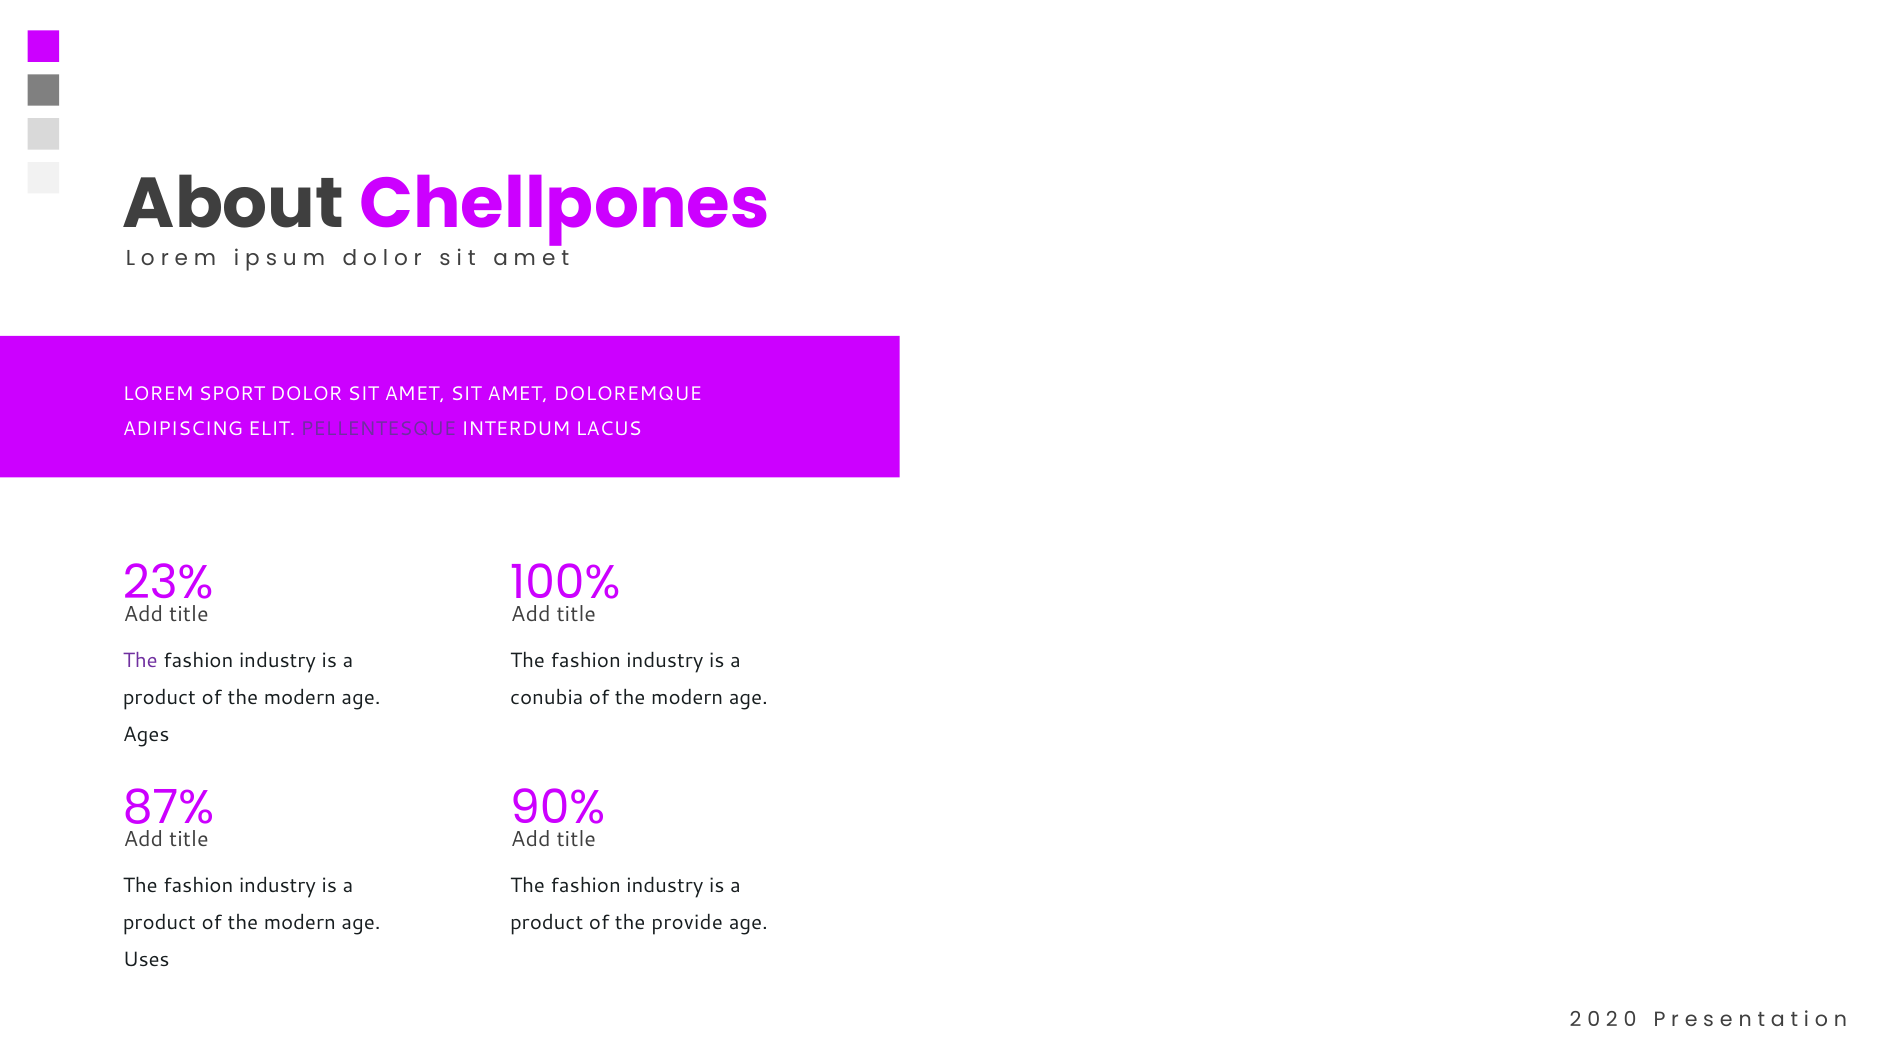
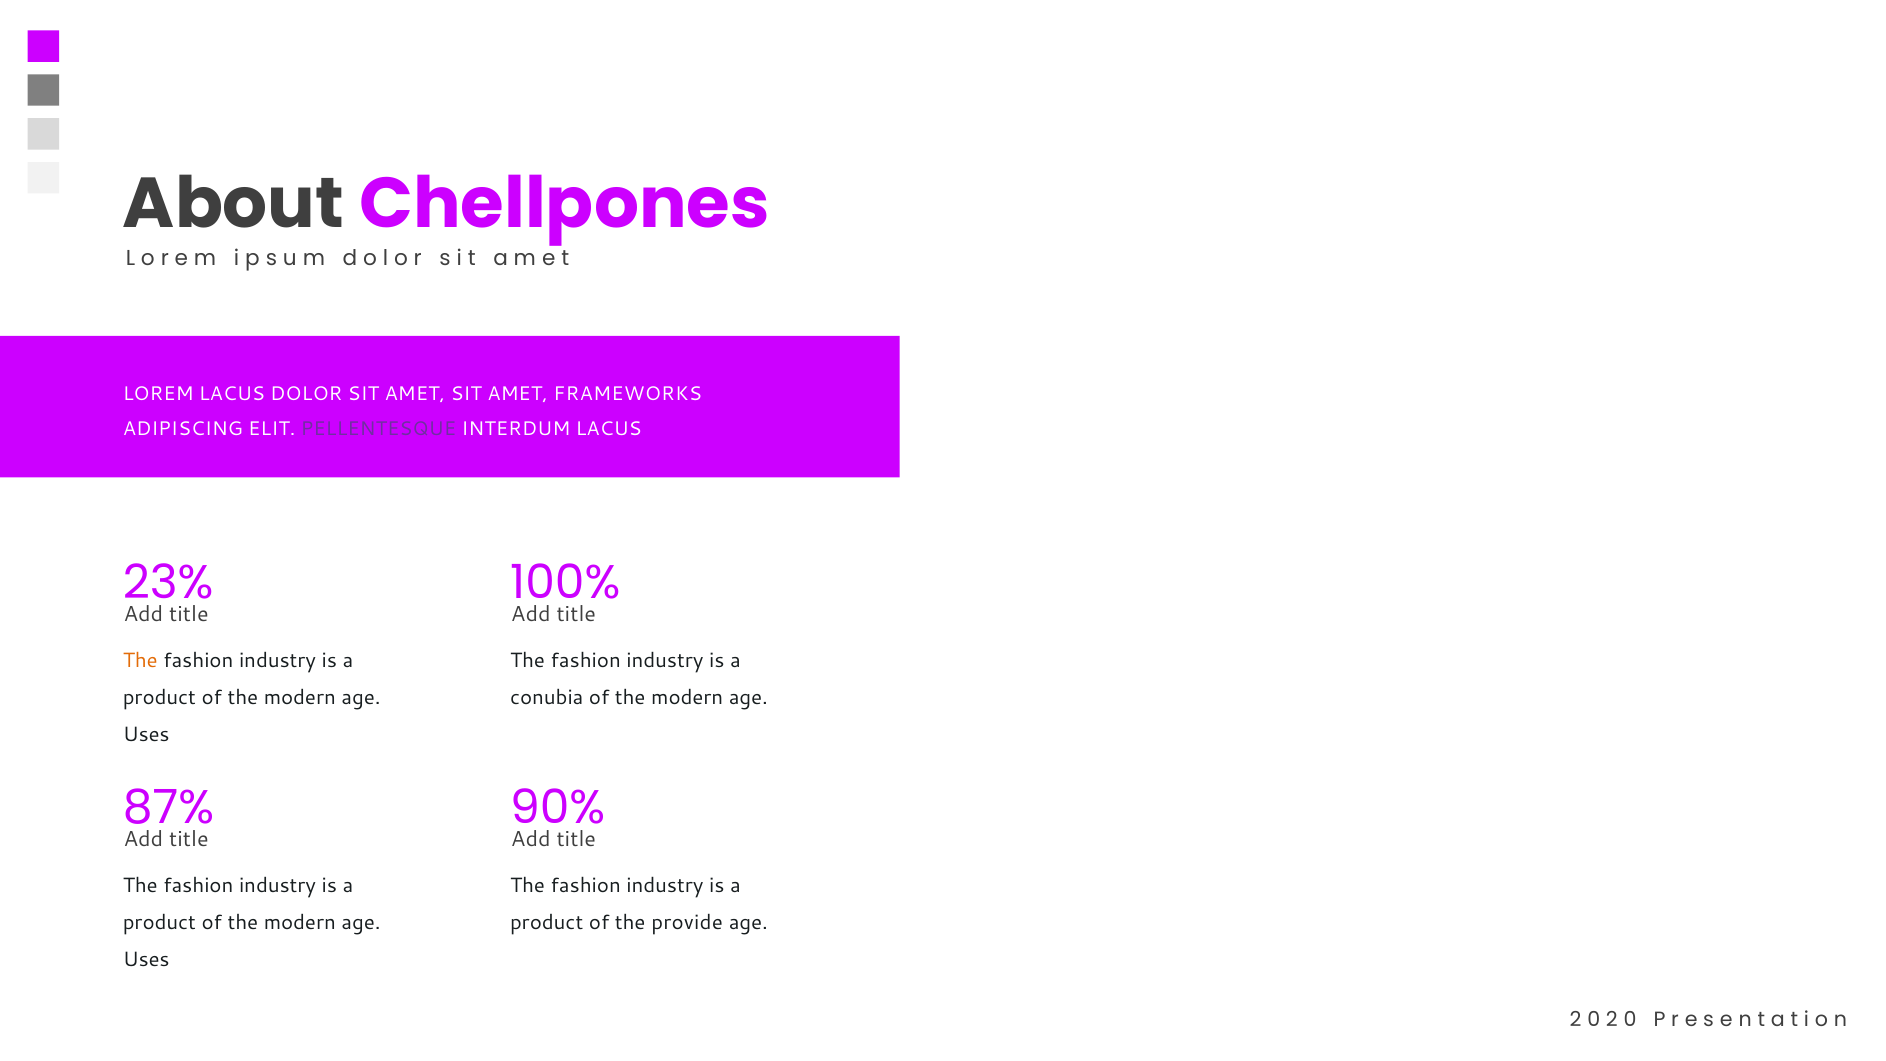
LOREM SPORT: SPORT -> LACUS
DOLOREMQUE: DOLOREMQUE -> FRAMEWORKS
The at (140, 661) colour: purple -> orange
Ages at (146, 735): Ages -> Uses
